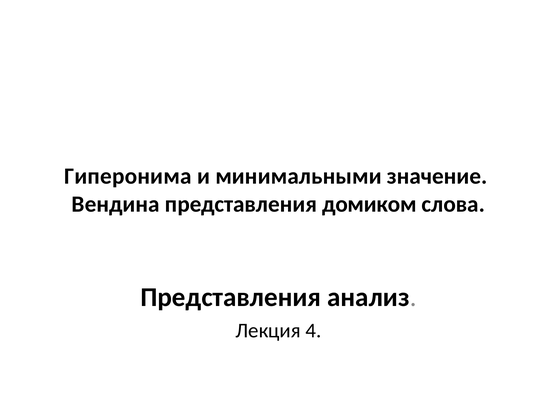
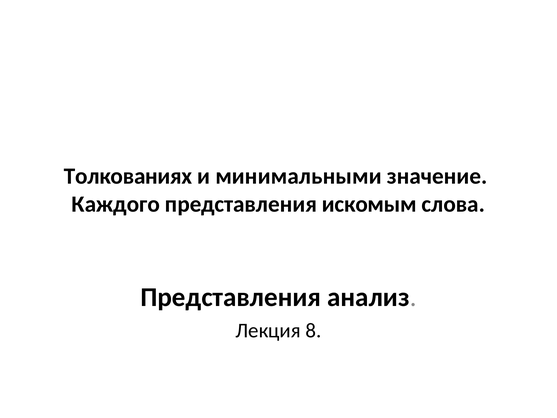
Гиперонима: Гиперонима -> Толкованиях
Вендина: Вендина -> Каждого
домиком: домиком -> искомым
4: 4 -> 8
